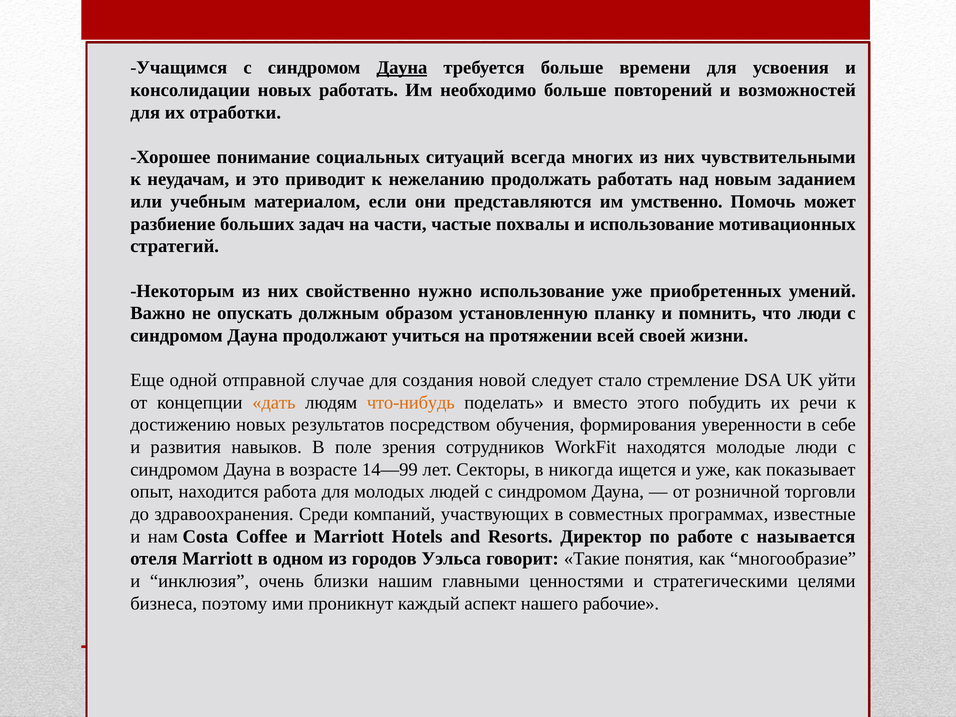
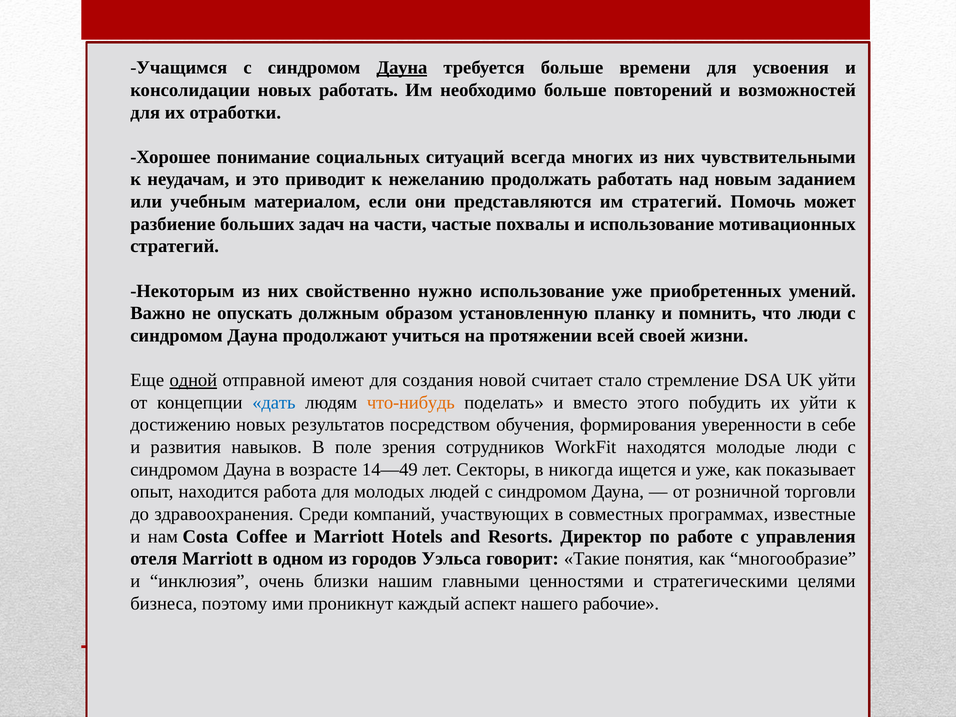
им умственно: умственно -> стратегий
одной underline: none -> present
случае: случае -> имеют
следует: следует -> считает
дать colour: orange -> blue
их речи: речи -> уйти
14—99: 14—99 -> 14—49
называется: называется -> управления
